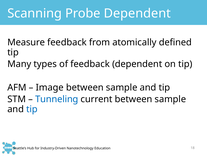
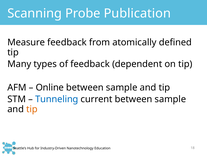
Probe Dependent: Dependent -> Publication
Image: Image -> Online
tip at (32, 109) colour: blue -> orange
